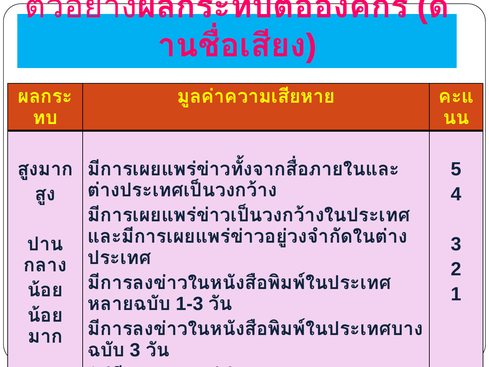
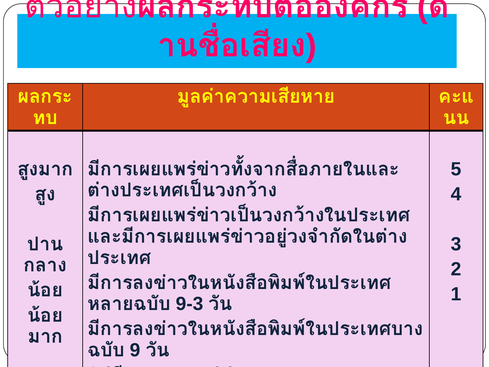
1-3: 1-3 -> 9-3
3 at (135, 350): 3 -> 9
